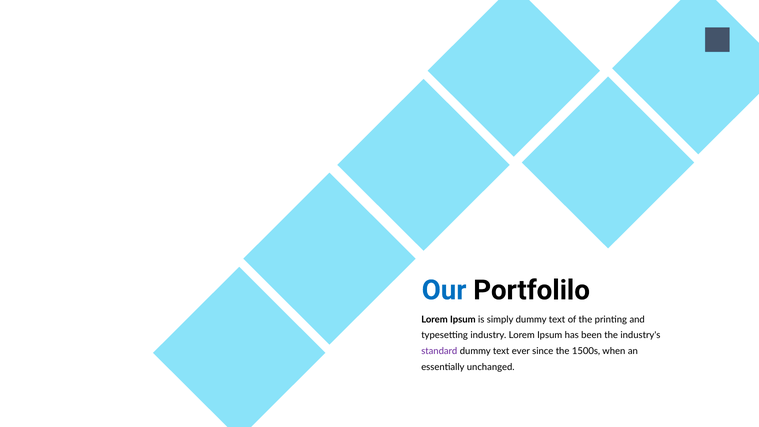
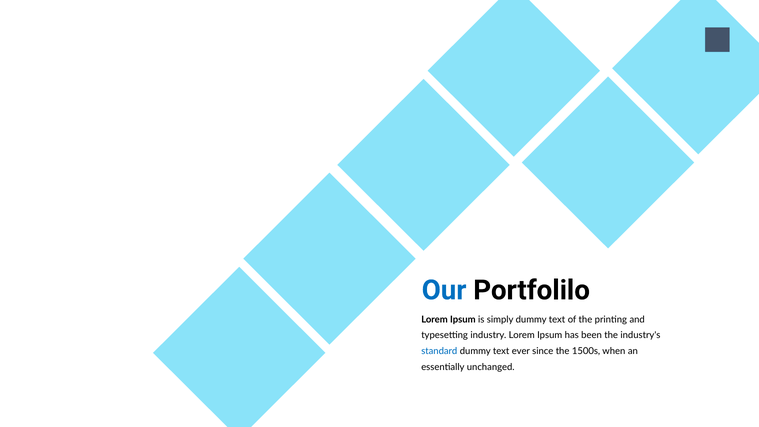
standard colour: purple -> blue
